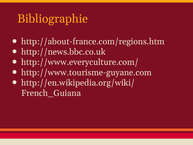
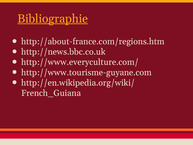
Bibliographie underline: none -> present
